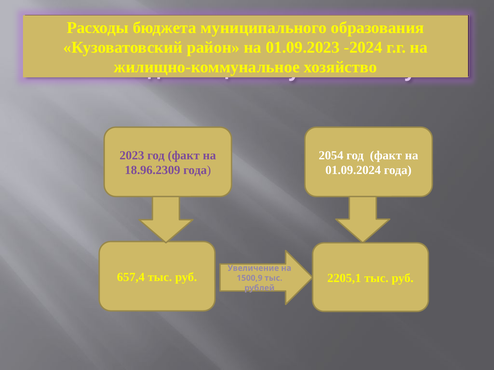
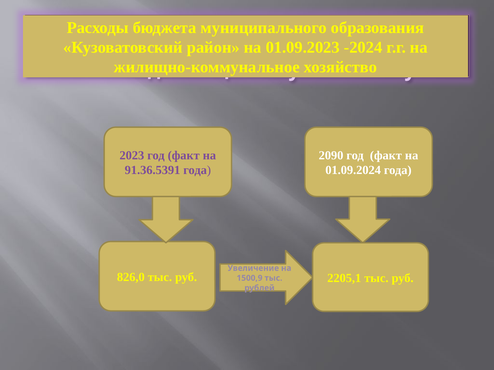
2054: 2054 -> 2090
18.96.2309: 18.96.2309 -> 91.36.5391
657,4: 657,4 -> 826,0
